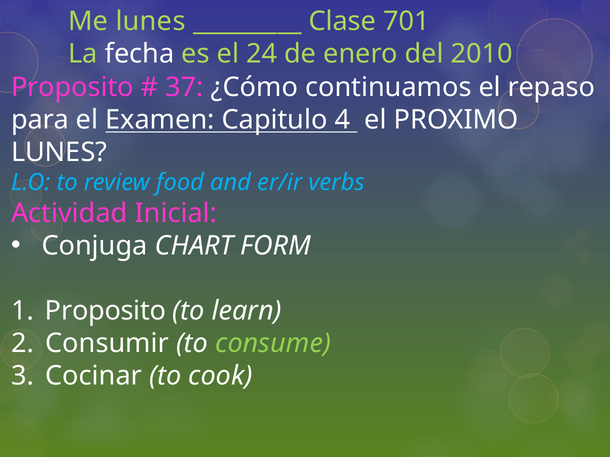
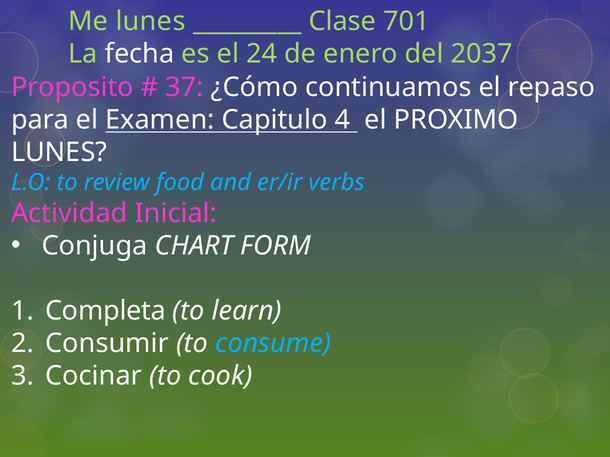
2010: 2010 -> 2037
Proposito at (106, 311): Proposito -> Completa
consume colour: light green -> light blue
